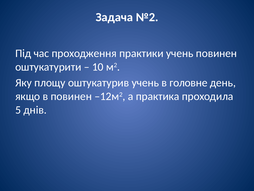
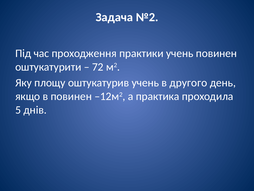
10: 10 -> 72
головне: головне -> другого
